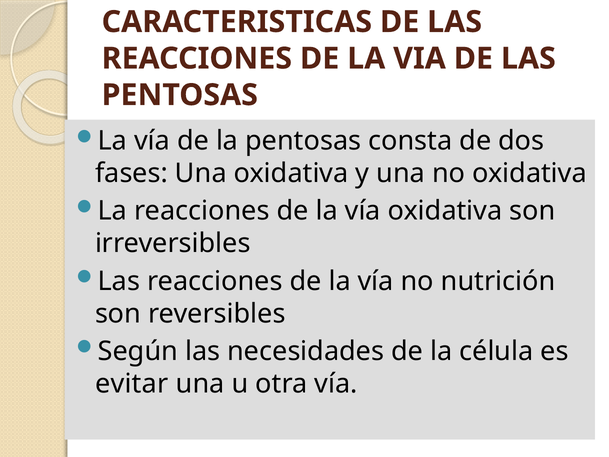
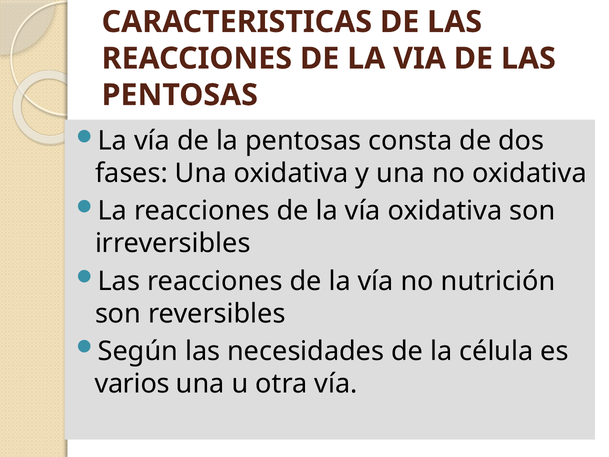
evitar: evitar -> varios
